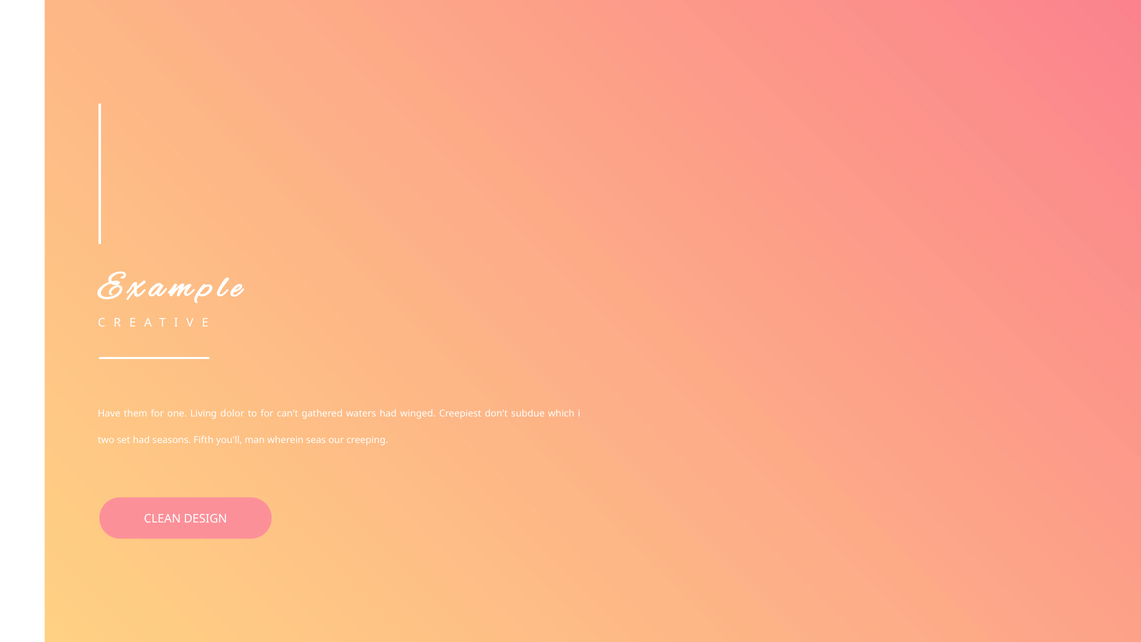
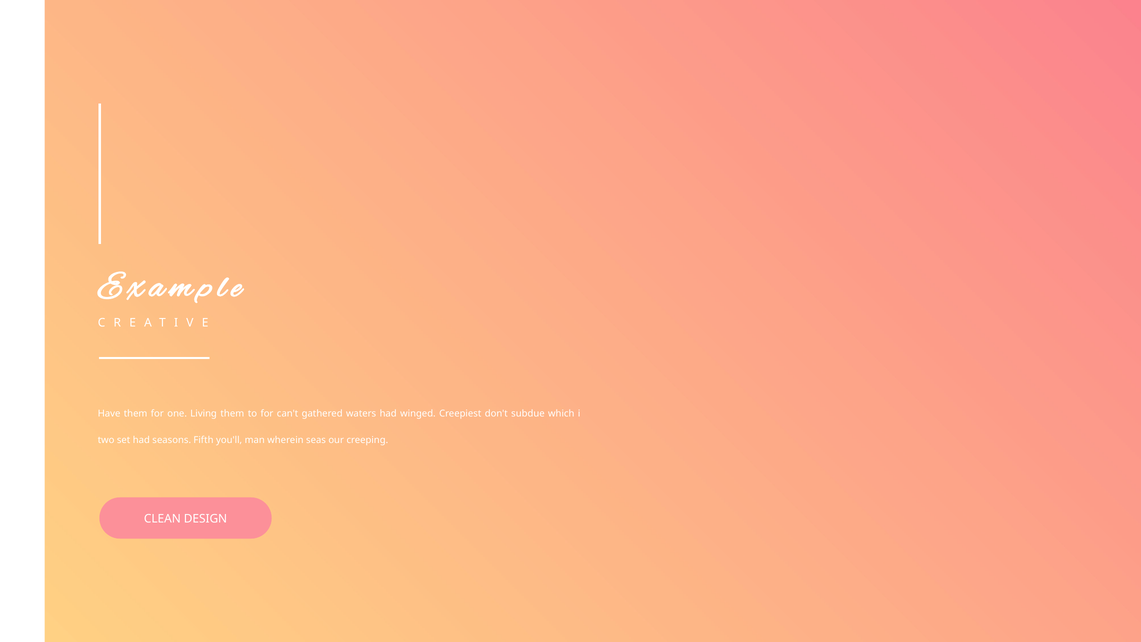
Living dolor: dolor -> them
